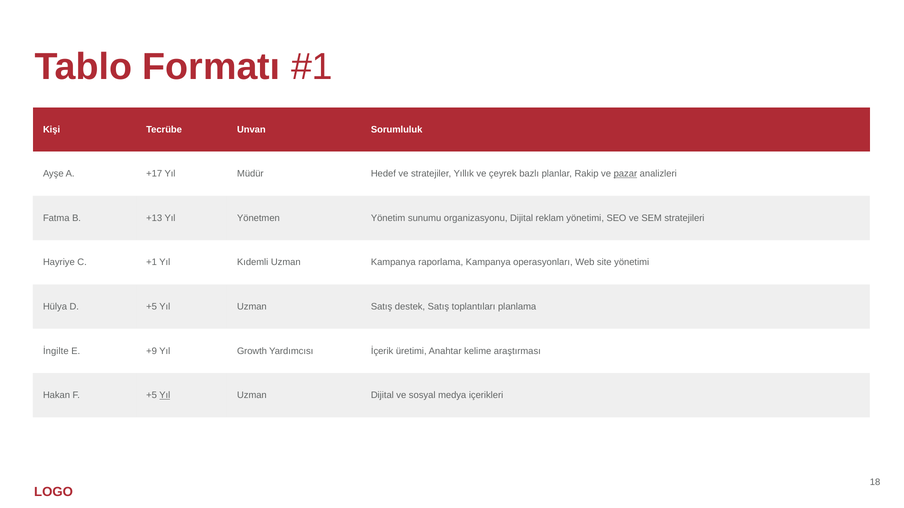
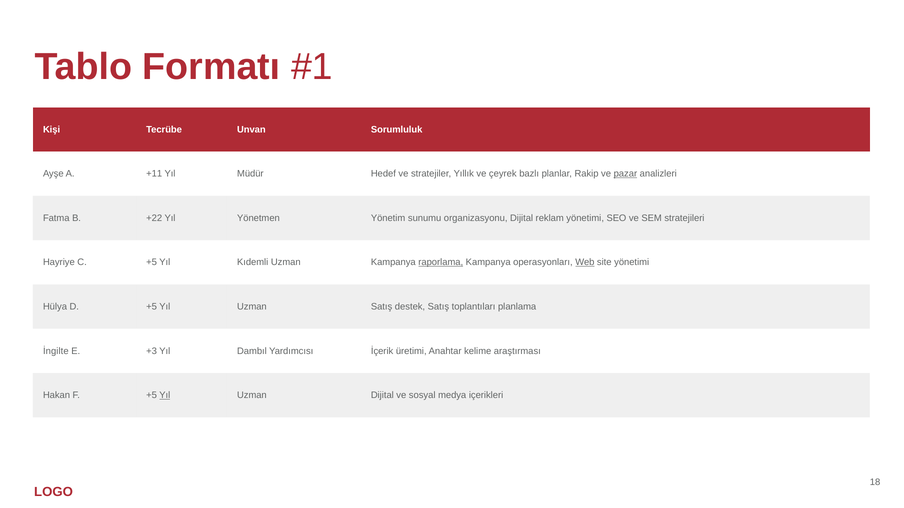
+17: +17 -> +11
+13: +13 -> +22
C +1: +1 -> +5
raporlama underline: none -> present
Web underline: none -> present
+9: +9 -> +3
Growth: Growth -> Dambıl
